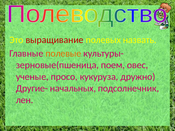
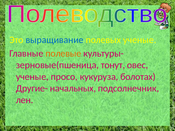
выращивание colour: red -> blue
полевых назвать: назвать -> ученые
поем: поем -> тонут
дружно: дружно -> болотах
